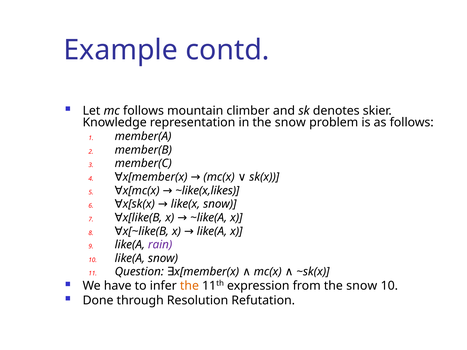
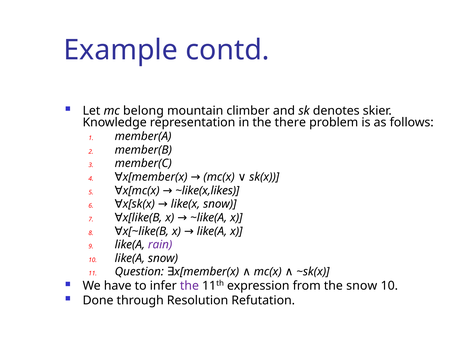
mc follows: follows -> belong
in the snow: snow -> there
the at (189, 286) colour: orange -> purple
